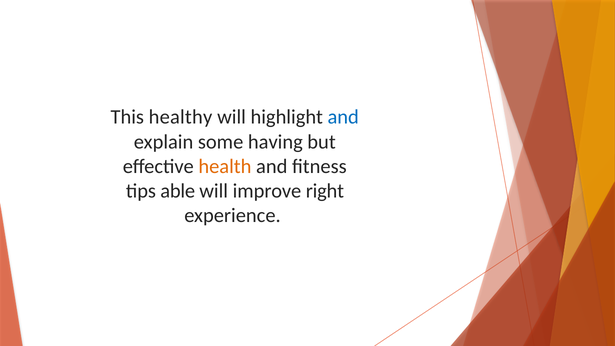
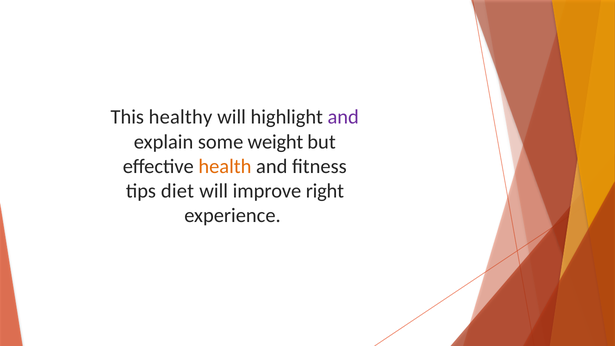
and at (343, 117) colour: blue -> purple
having: having -> weight
able: able -> diet
